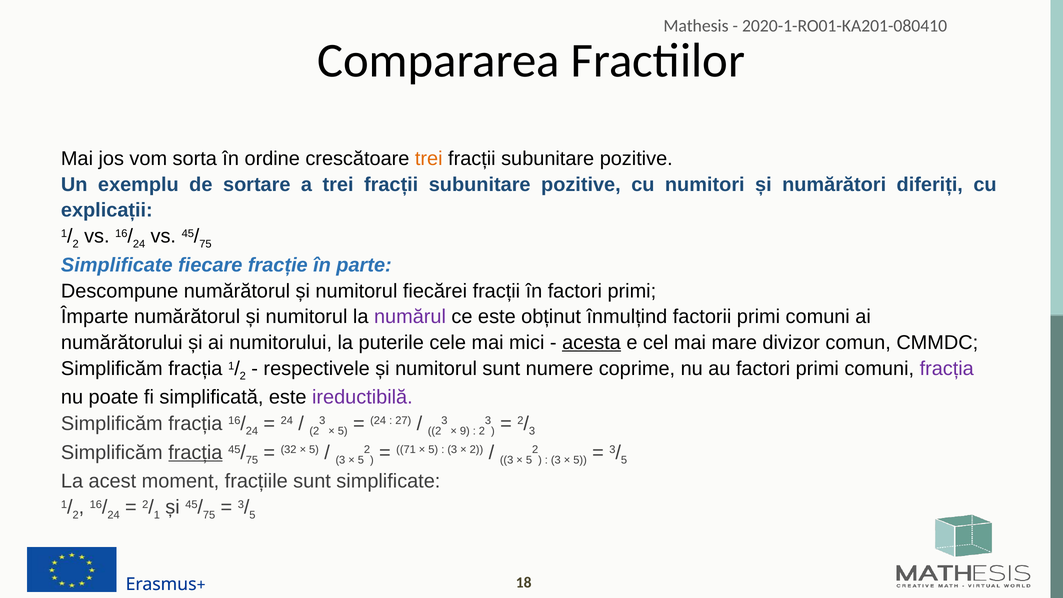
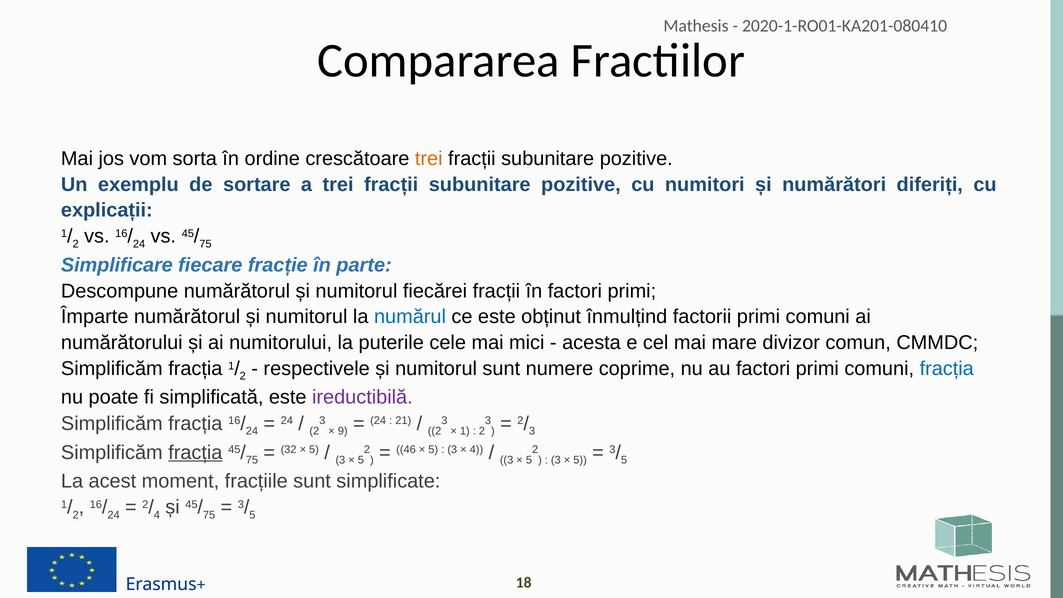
Simplificate at (117, 265): Simplificate -> Simplificare
numărul colour: purple -> blue
acesta underline: present -> none
fracția at (947, 369) colour: purple -> blue
5 at (343, 431): 5 -> 9
27: 27 -> 21
9: 9 -> 1
71: 71 -> 46
2 at (476, 450): 2 -> 4
1 at (157, 515): 1 -> 4
